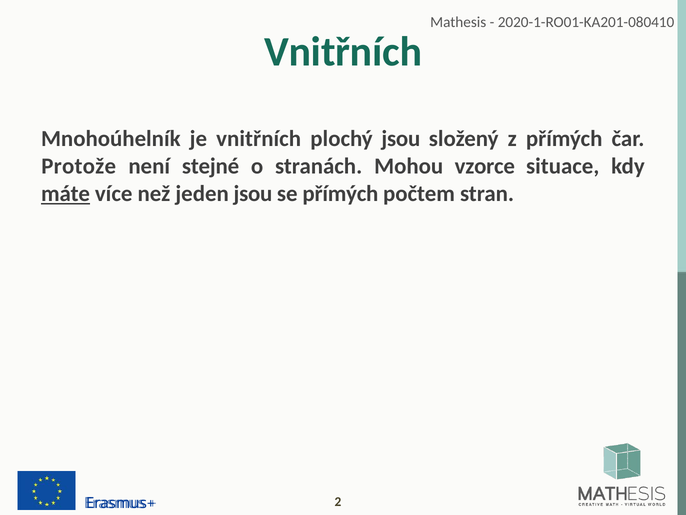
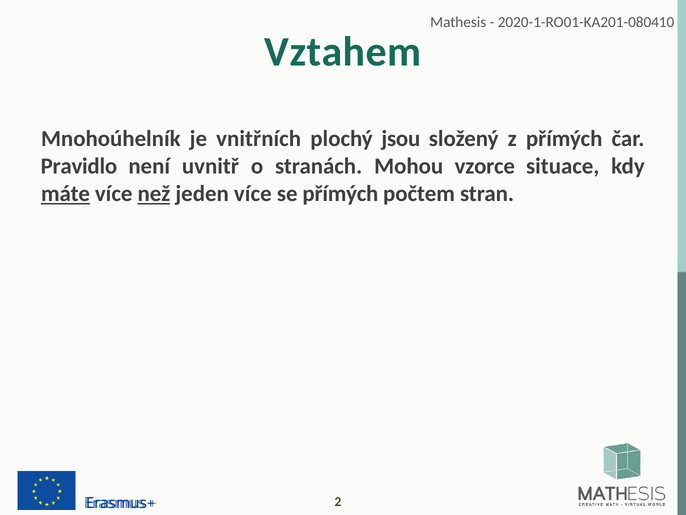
Vnitřních at (343, 52): Vnitřních -> Vztahem
Protože: Protože -> Pravidlo
stejné: stejné -> uvnitř
než underline: none -> present
jeden jsou: jsou -> více
